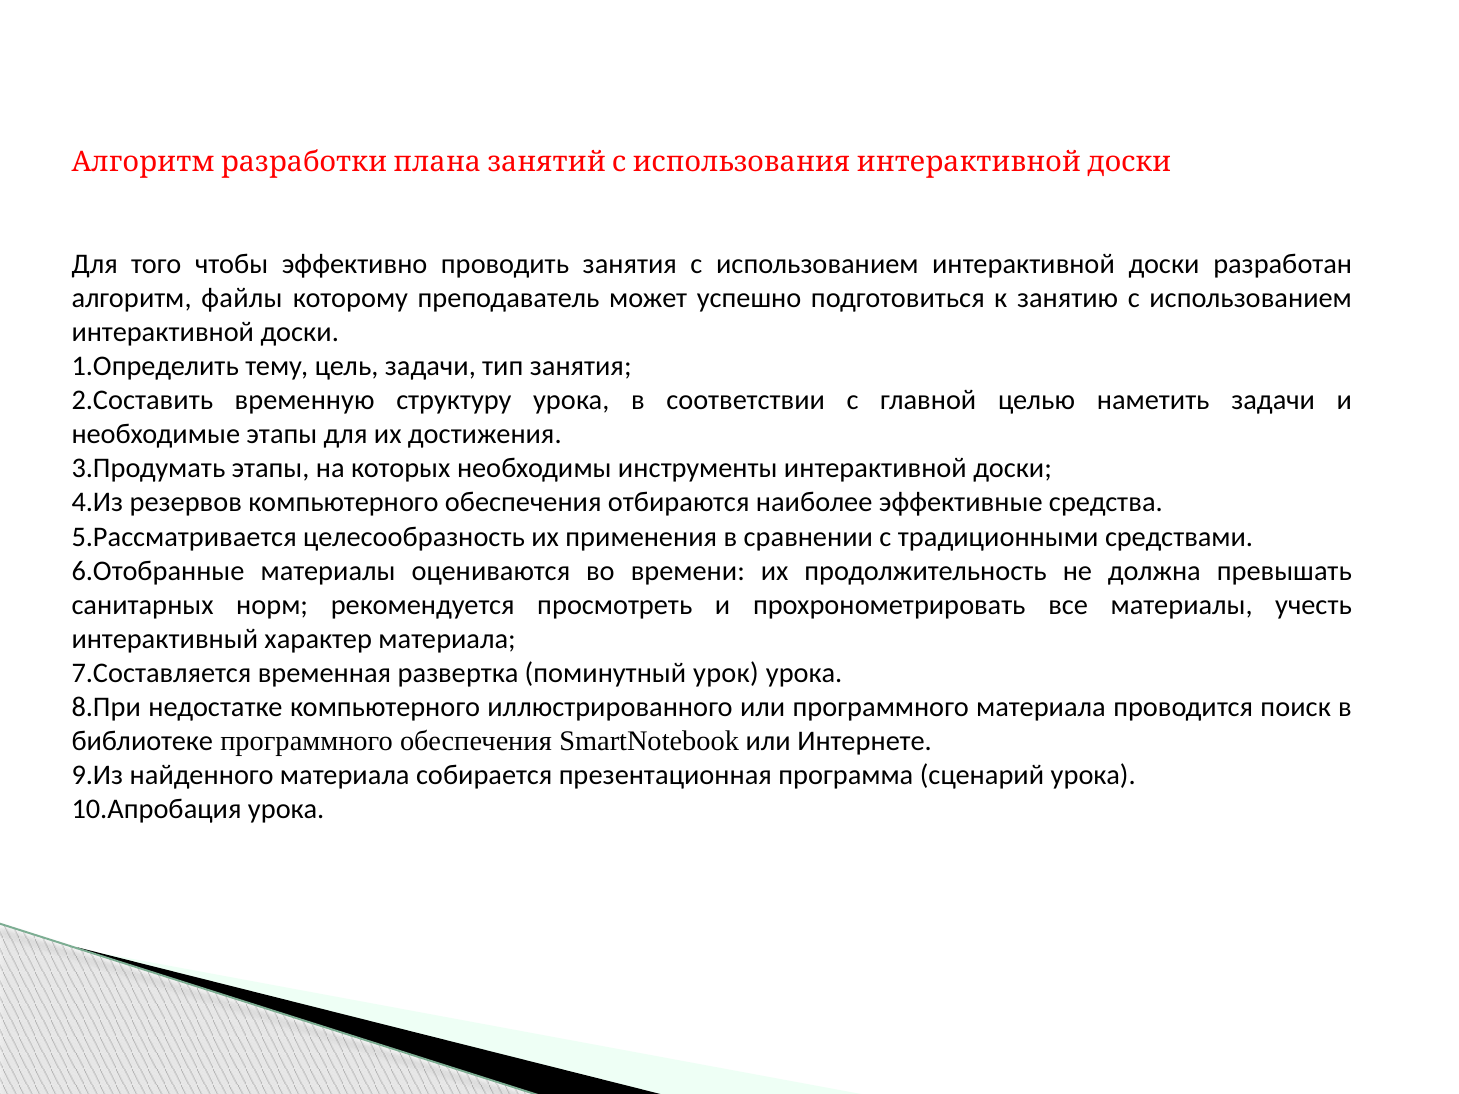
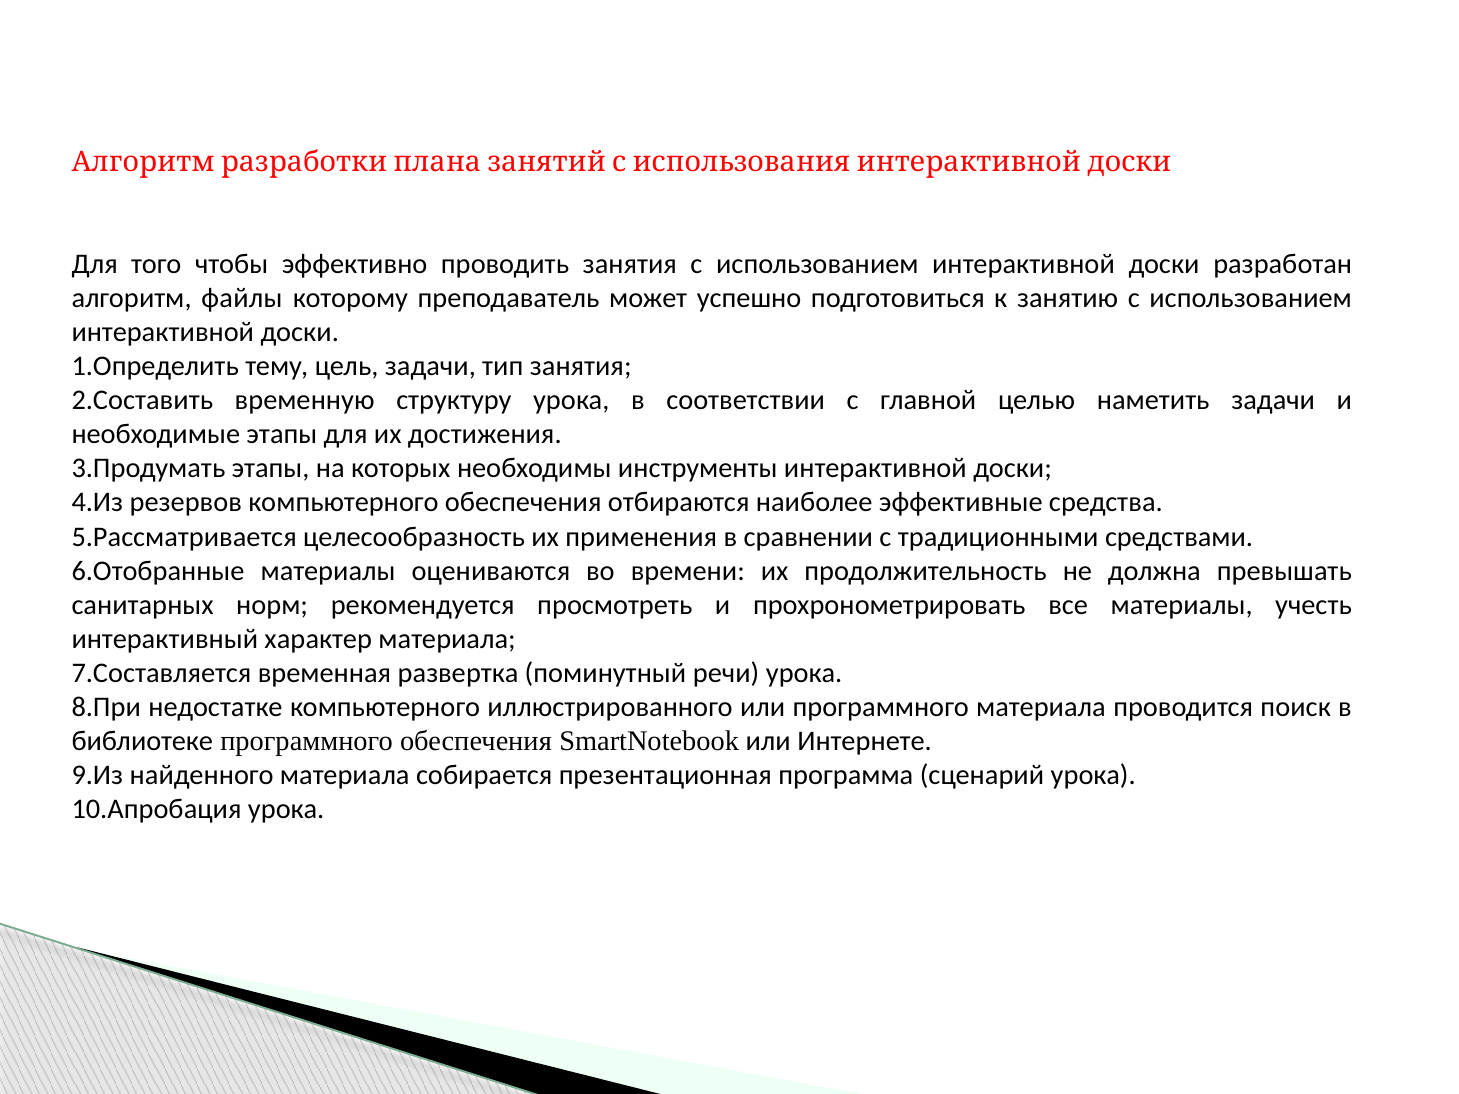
урок: урок -> речи
